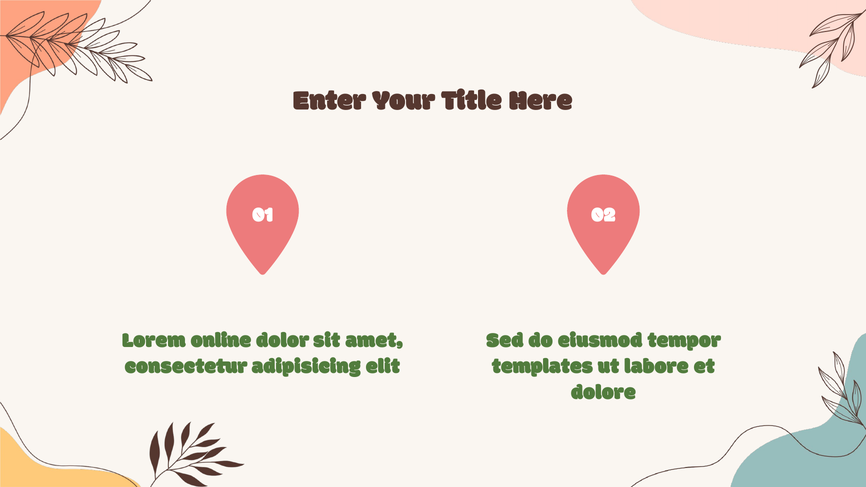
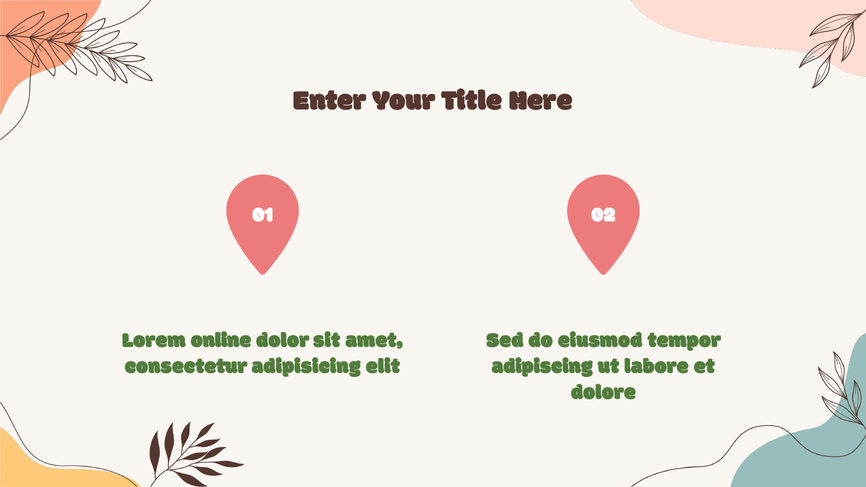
templates: templates -> adipiscing
